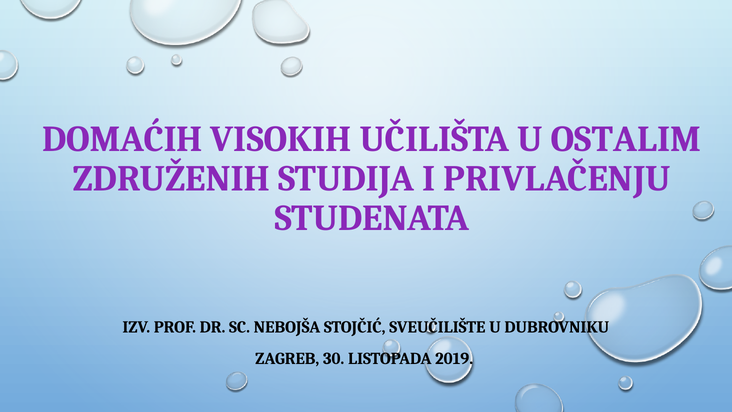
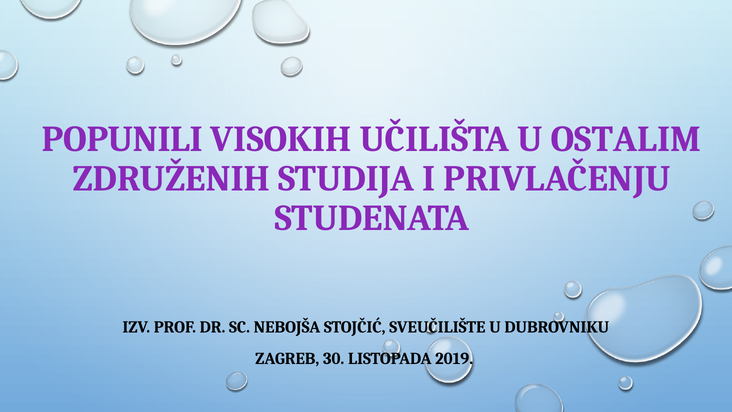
DOMAĆIH: DOMAĆIH -> POPUNILI
